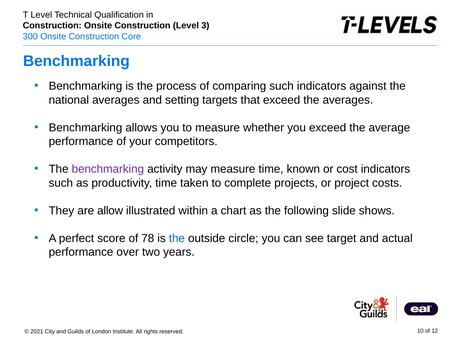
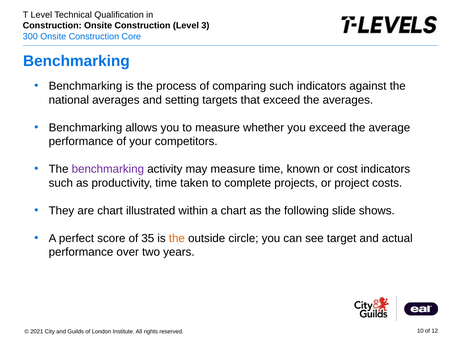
are allow: allow -> chart
78: 78 -> 35
the at (177, 238) colour: blue -> orange
